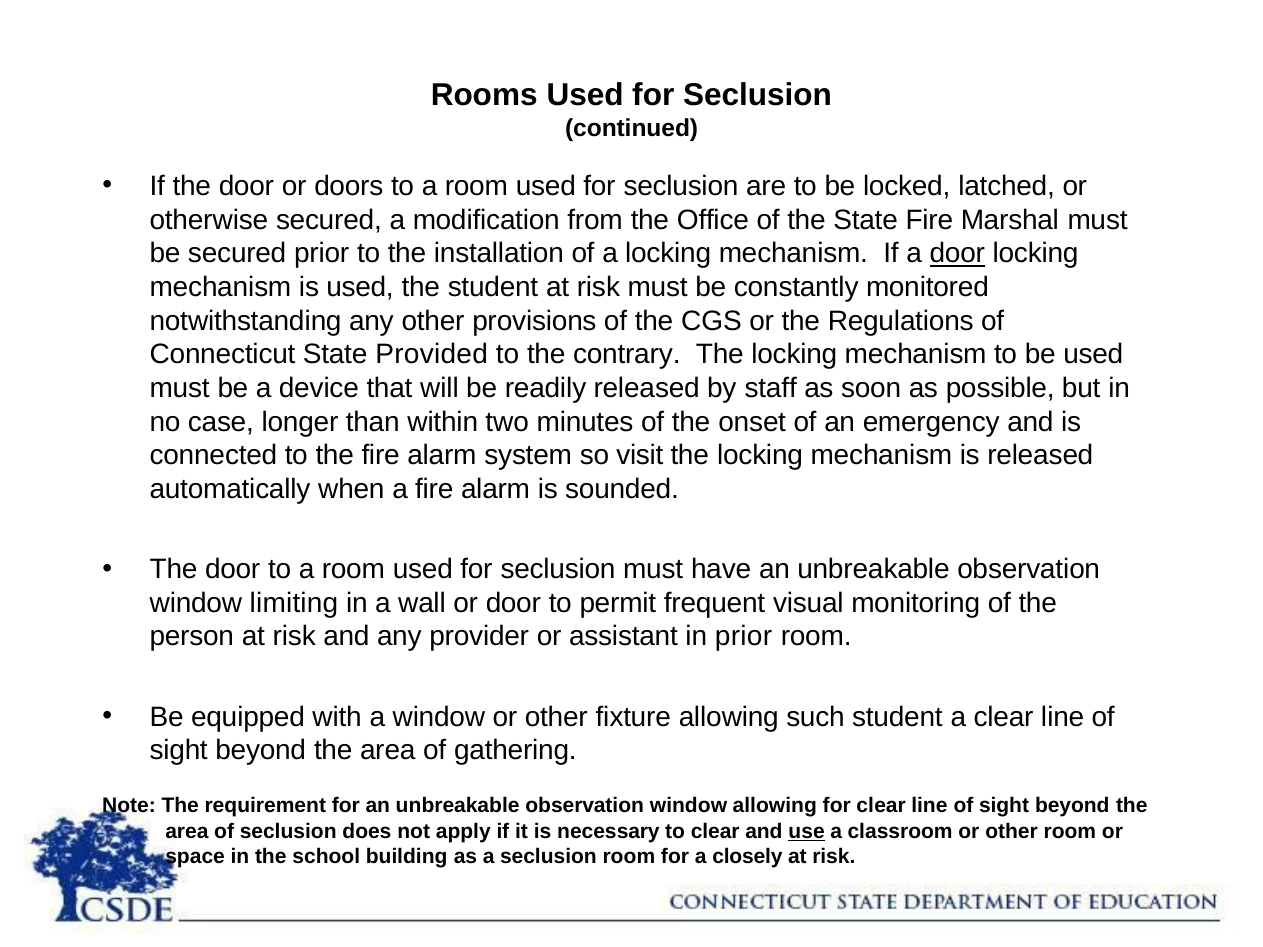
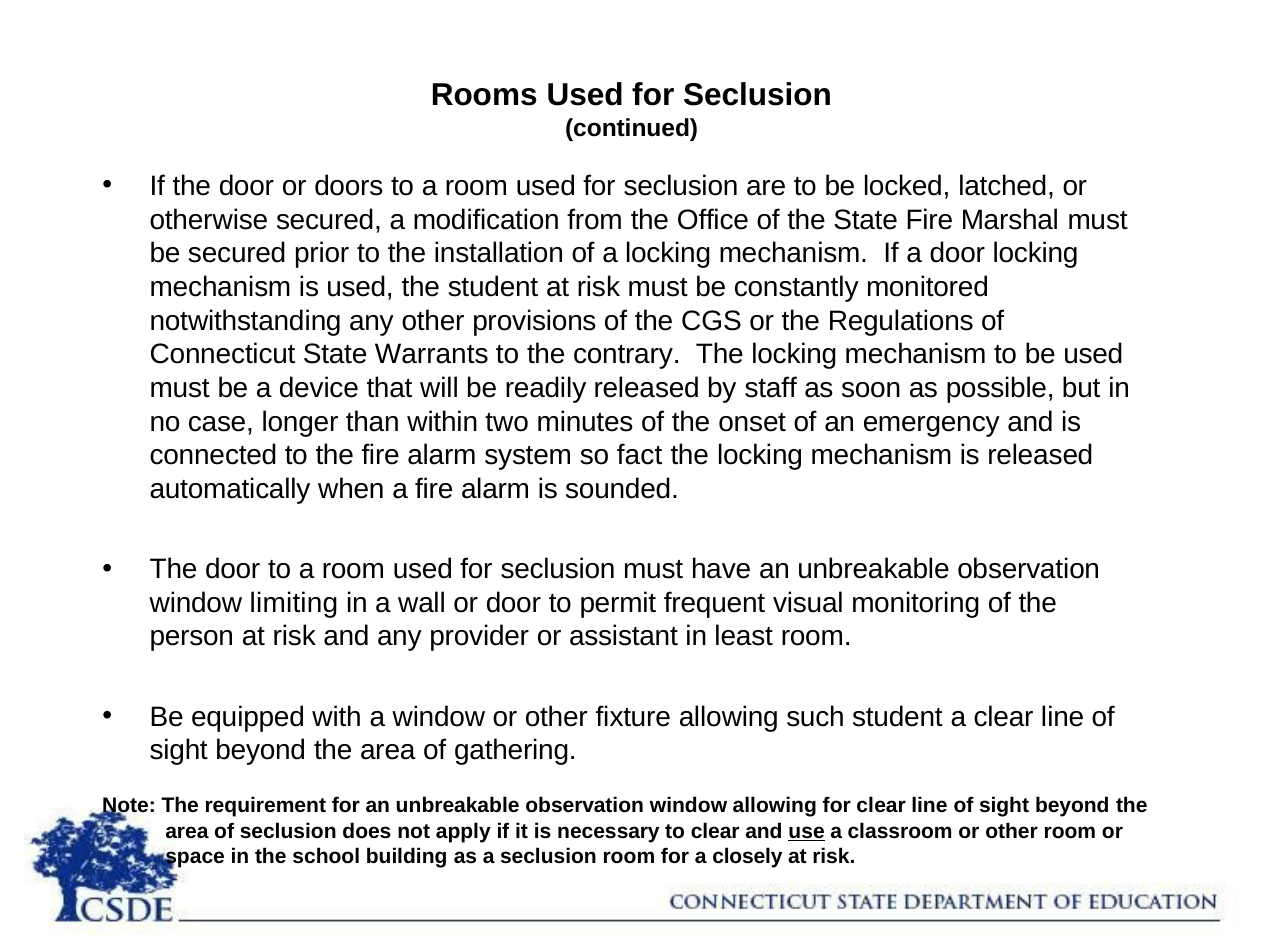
door at (957, 254) underline: present -> none
Provided: Provided -> Warrants
visit: visit -> fact
in prior: prior -> least
